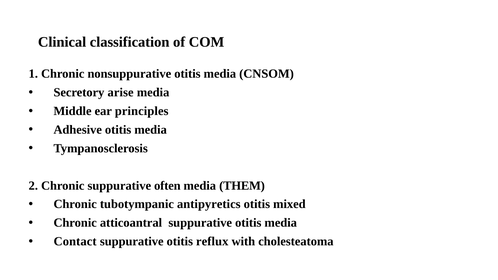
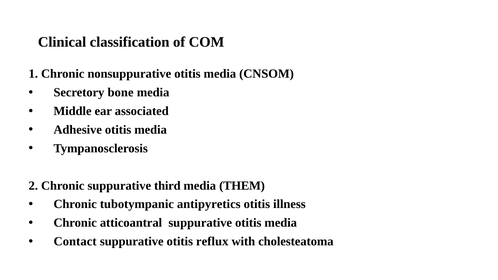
arise: arise -> bone
principles: principles -> associated
often: often -> third
mixed: mixed -> illness
